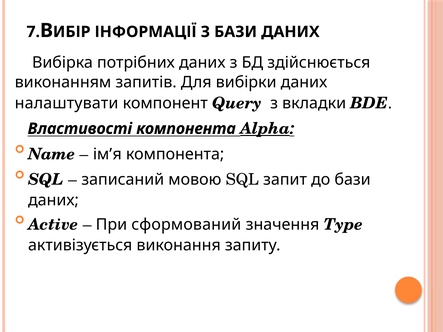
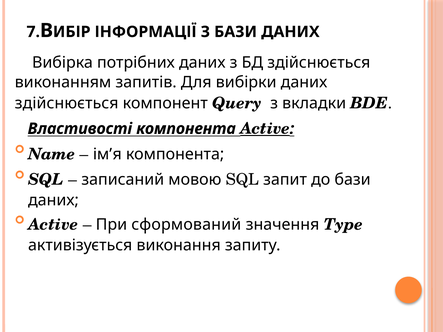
налаштувати at (67, 103): налаштувати -> здійснюється
компонента Alpha: Alpha -> Active
